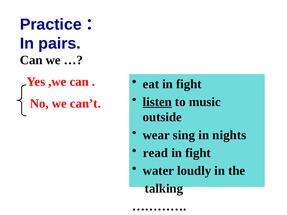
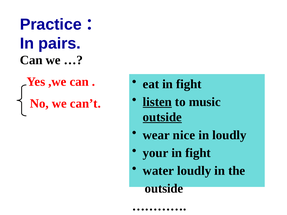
outside at (162, 117) underline: none -> present
sing: sing -> nice
in nights: nights -> loudly
read: read -> your
talking at (164, 189): talking -> outside
